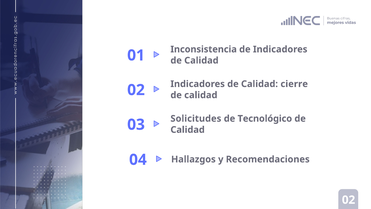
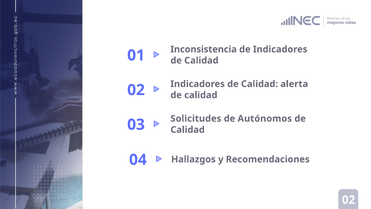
cierre: cierre -> alerta
Tecnológico: Tecnológico -> Autónomos
